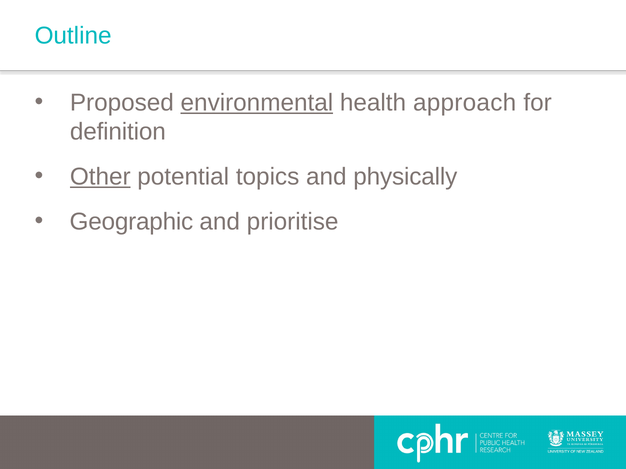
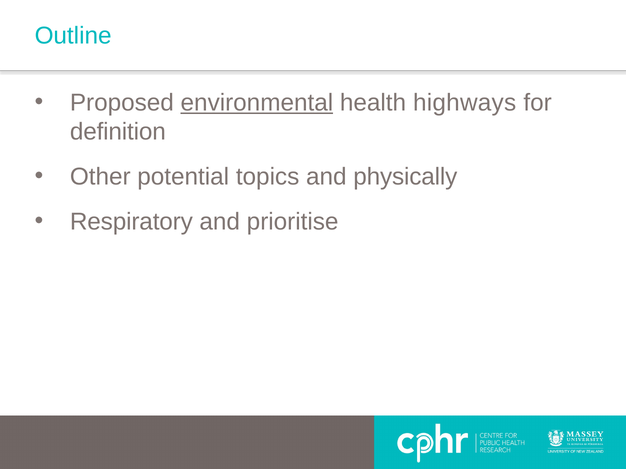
approach: approach -> highways
Other underline: present -> none
Geographic: Geographic -> Respiratory
